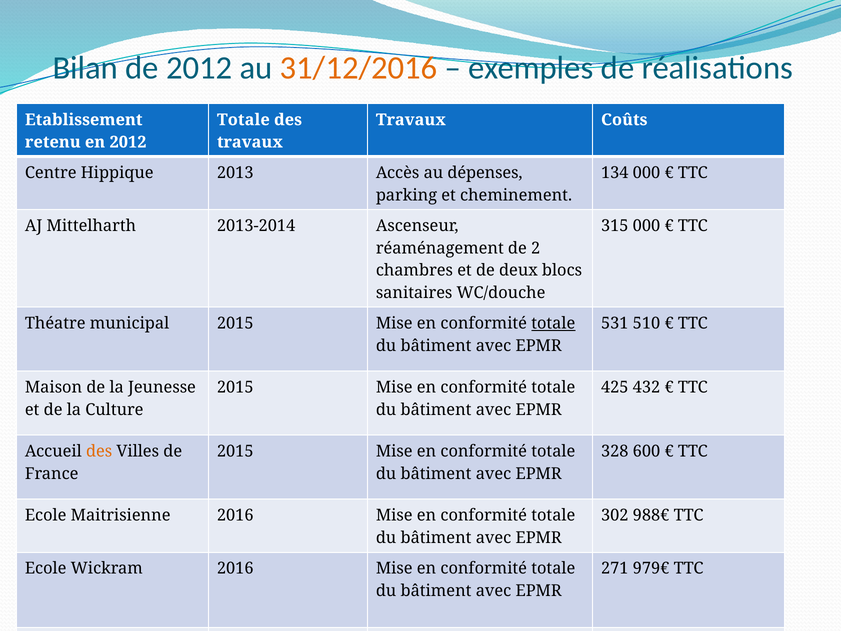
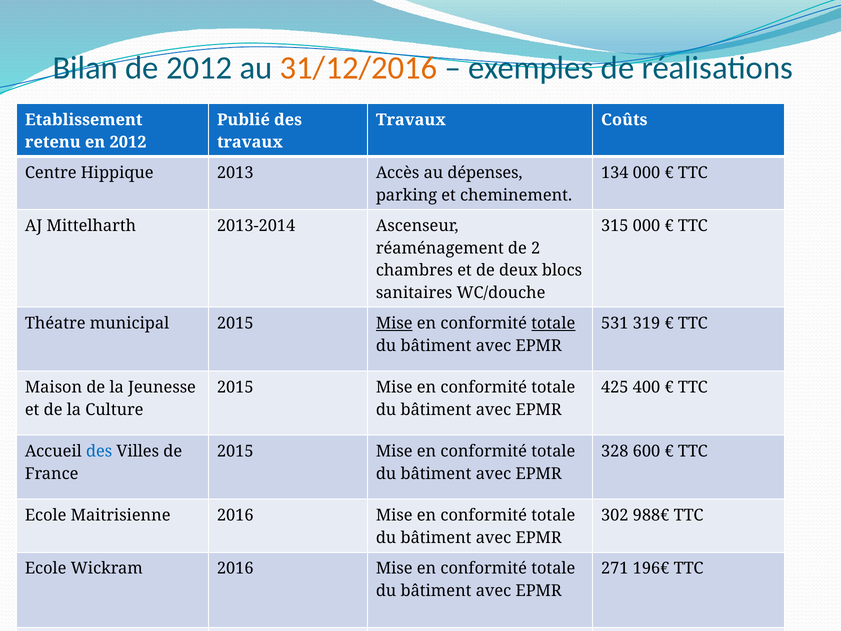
Totale at (243, 120): Totale -> Publié
Mise at (394, 323) underline: none -> present
510: 510 -> 319
432: 432 -> 400
des at (99, 451) colour: orange -> blue
979€: 979€ -> 196€
